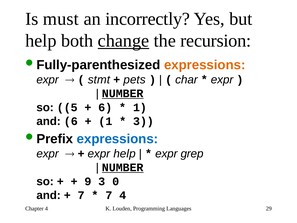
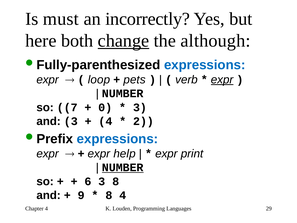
help at (41, 41): help -> here
recursion: recursion -> although
expressions at (205, 65) colour: orange -> blue
stmt: stmt -> loop
char: char -> verb
expr at (222, 80) underline: none -> present
NUMBER at (123, 93) underline: present -> none
5: 5 -> 7
6 at (105, 107): 6 -> 0
1 at (140, 107): 1 -> 3
and 6: 6 -> 3
1 at (105, 121): 1 -> 4
3 at (143, 121): 3 -> 2
grep: grep -> print
9: 9 -> 6
3 0: 0 -> 8
7 at (81, 195): 7 -> 9
7 at (109, 195): 7 -> 8
